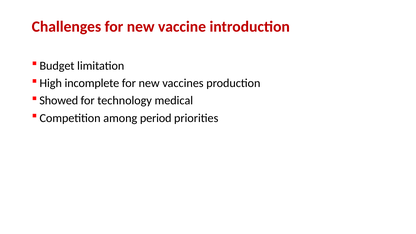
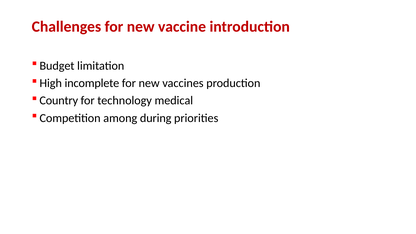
Showed: Showed -> Country
period: period -> during
